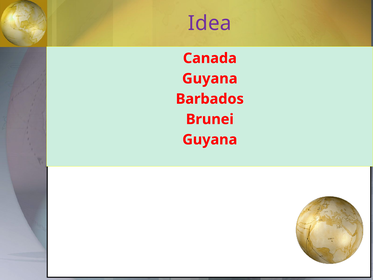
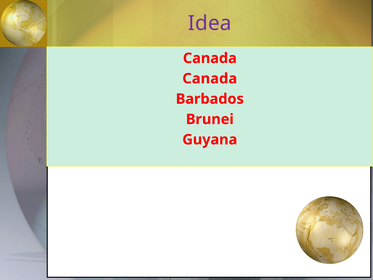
Guyana at (210, 79): Guyana -> Canada
